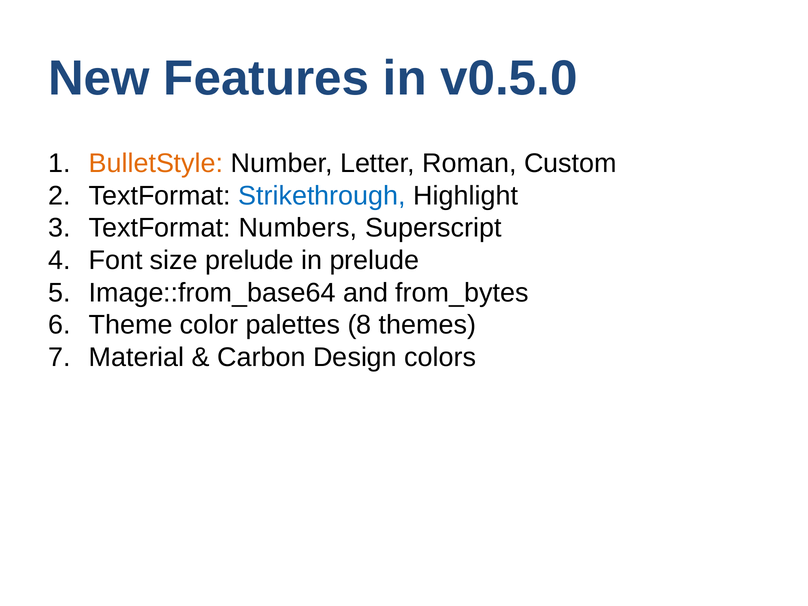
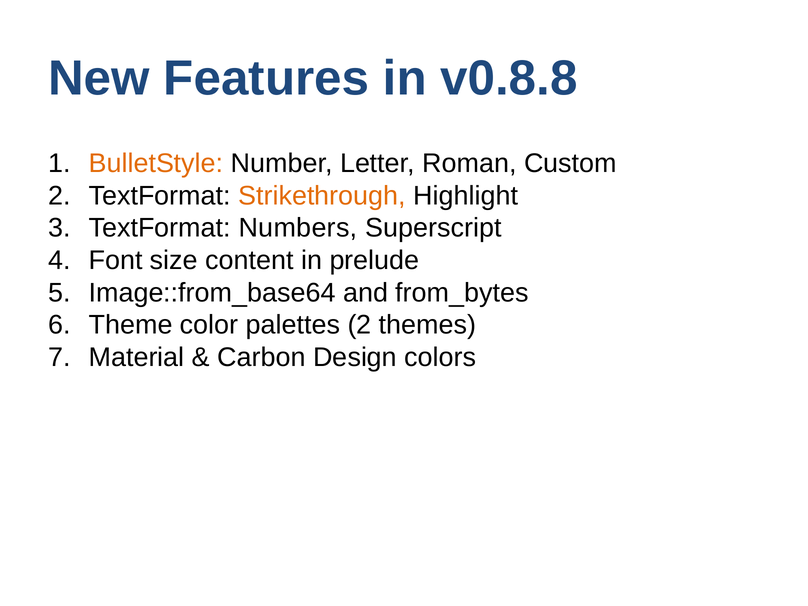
v0.5.0: v0.5.0 -> v0.8.8
Strikethrough colour: blue -> orange
size prelude: prelude -> content
palettes 8: 8 -> 2
